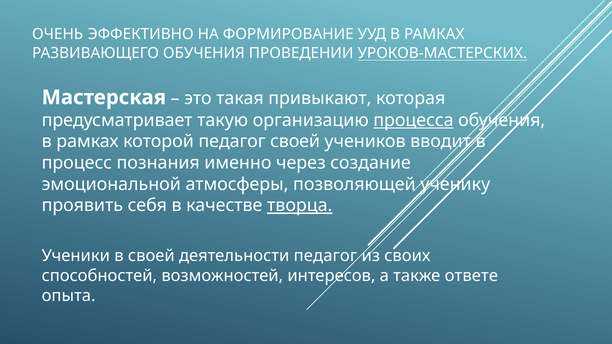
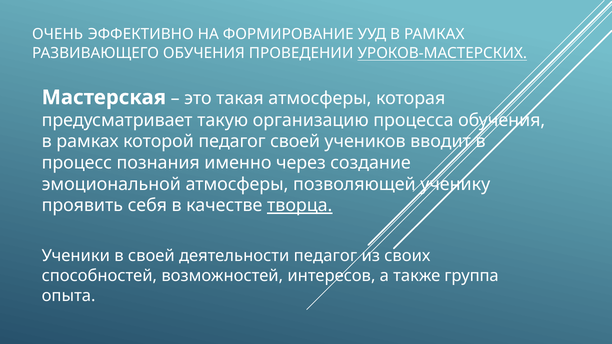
такая привыкают: привыкают -> атмосферы
процесса underline: present -> none
ответе: ответе -> группа
